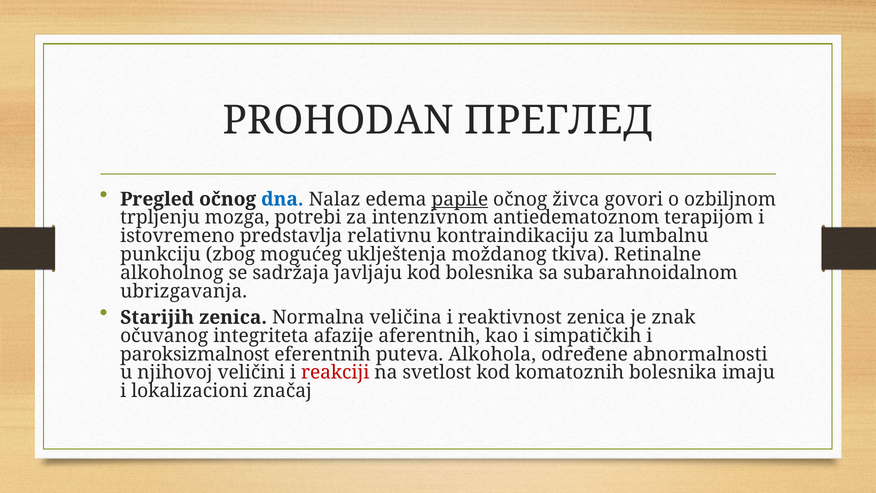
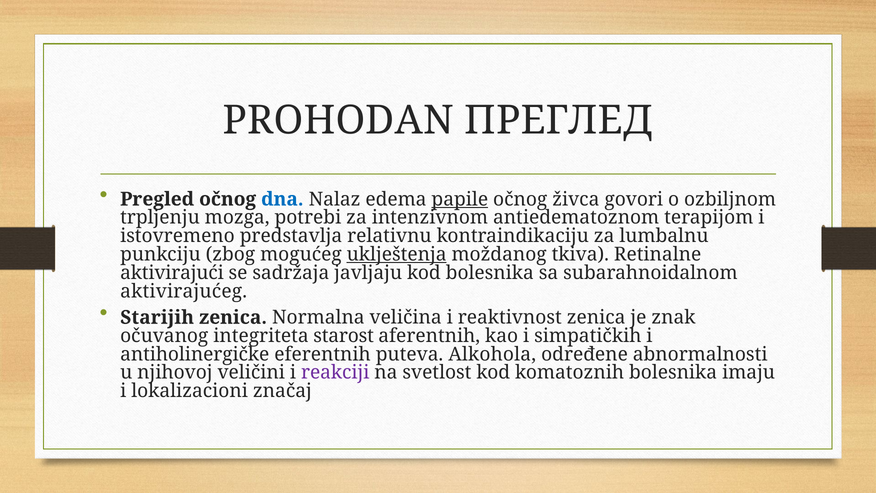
uklještenja underline: none -> present
alkoholnog: alkoholnog -> aktivirajući
ubrizgavanja: ubrizgavanja -> aktivirajućeg
afazije: afazije -> starost
paroksizmalnost: paroksizmalnost -> antiholinergičke
reakciji colour: red -> purple
